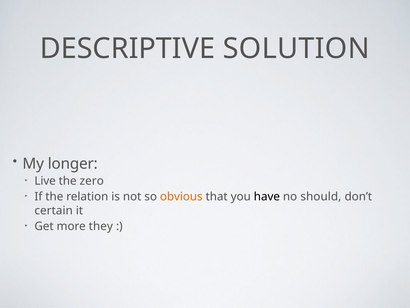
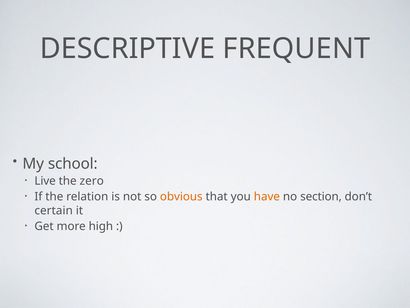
SOLUTION: SOLUTION -> FREQUENT
longer: longer -> school
have colour: black -> orange
should: should -> section
they: they -> high
